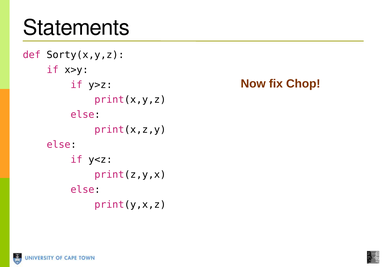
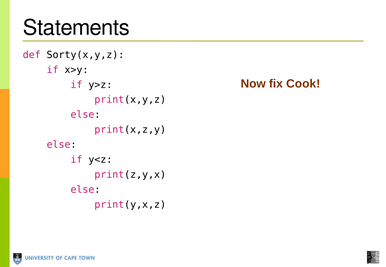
Chop: Chop -> Cook
